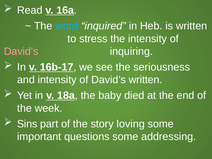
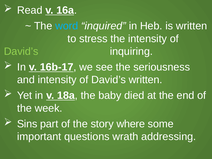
David’s at (21, 51) colour: pink -> light green
loving: loving -> where
questions some: some -> wrath
